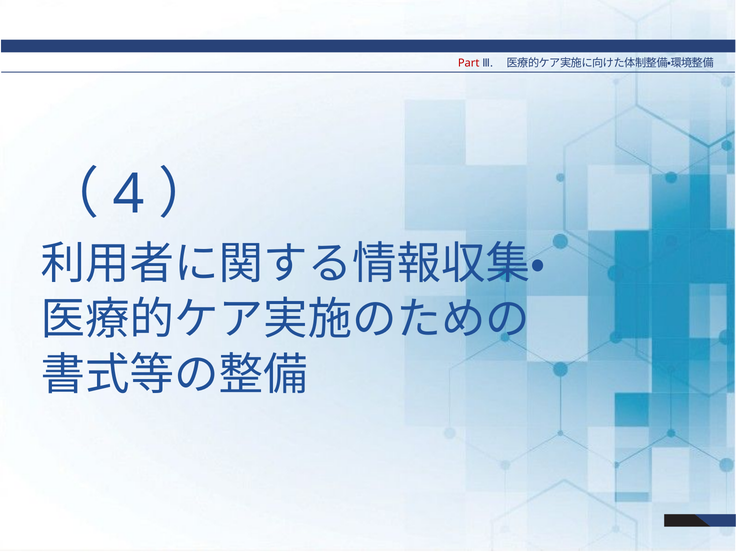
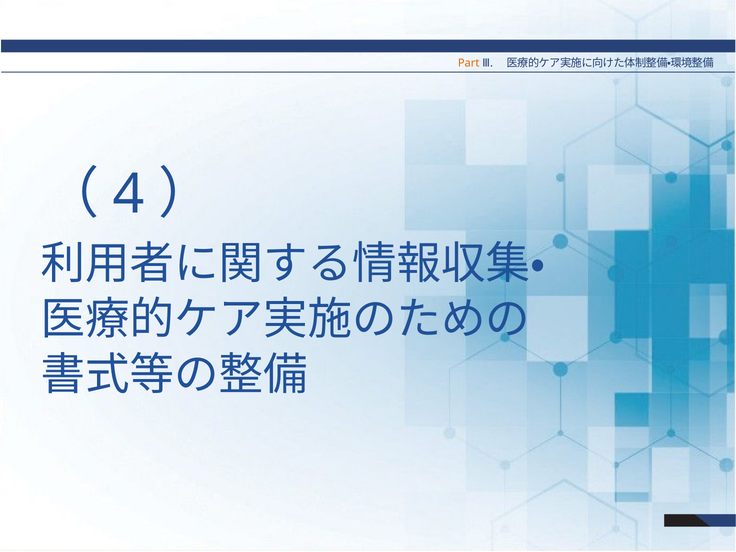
Part colour: red -> orange
